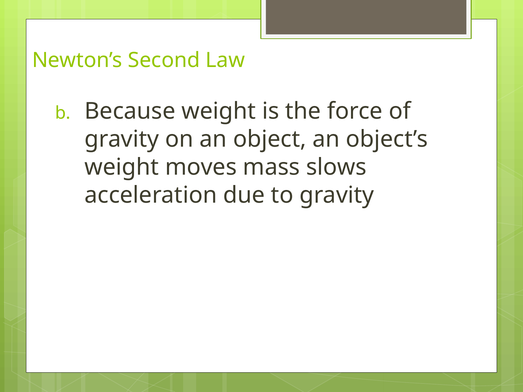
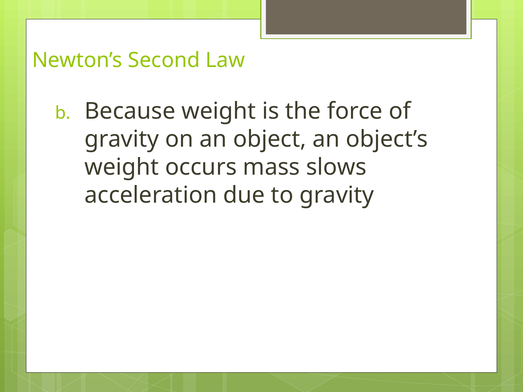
moves: moves -> occurs
